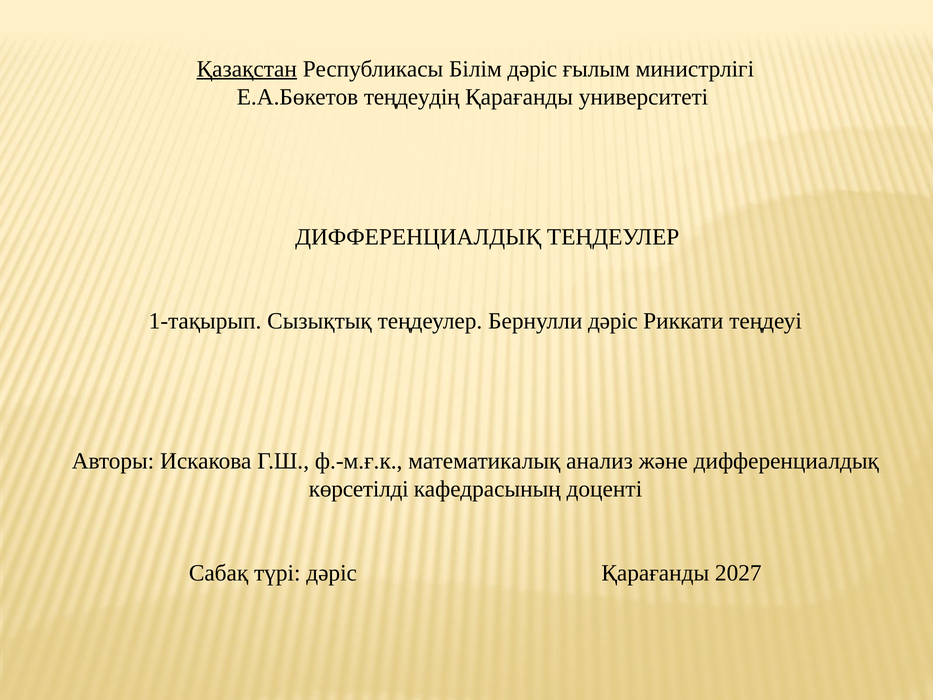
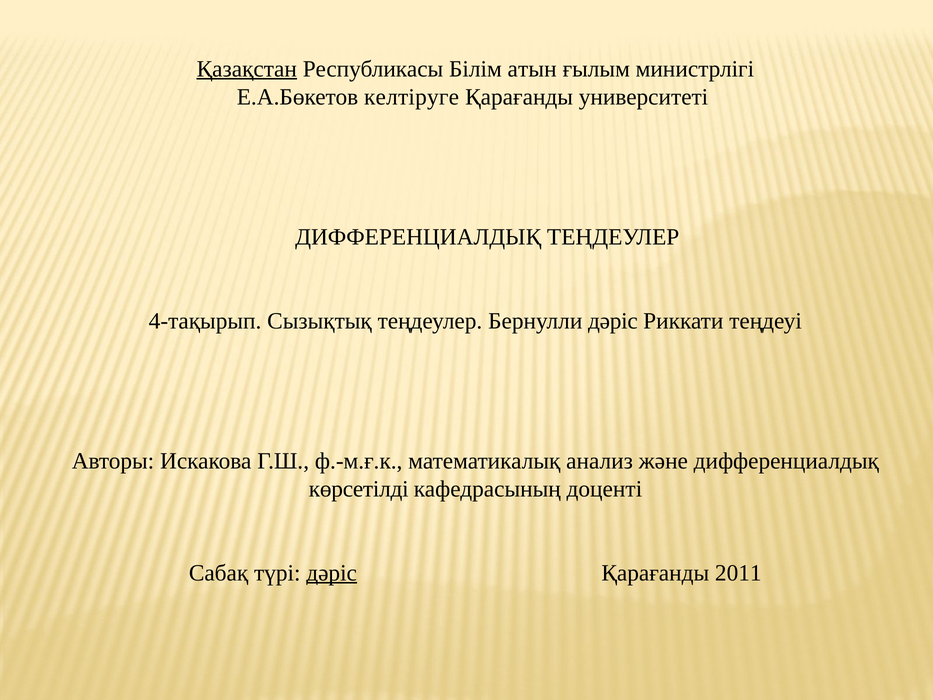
Білім дәріс: дәріс -> атын
теңдеудің: теңдеудің -> келтіруге
1-тақырып: 1-тақырып -> 4-тақырып
дәріс at (332, 573) underline: none -> present
2027: 2027 -> 2011
